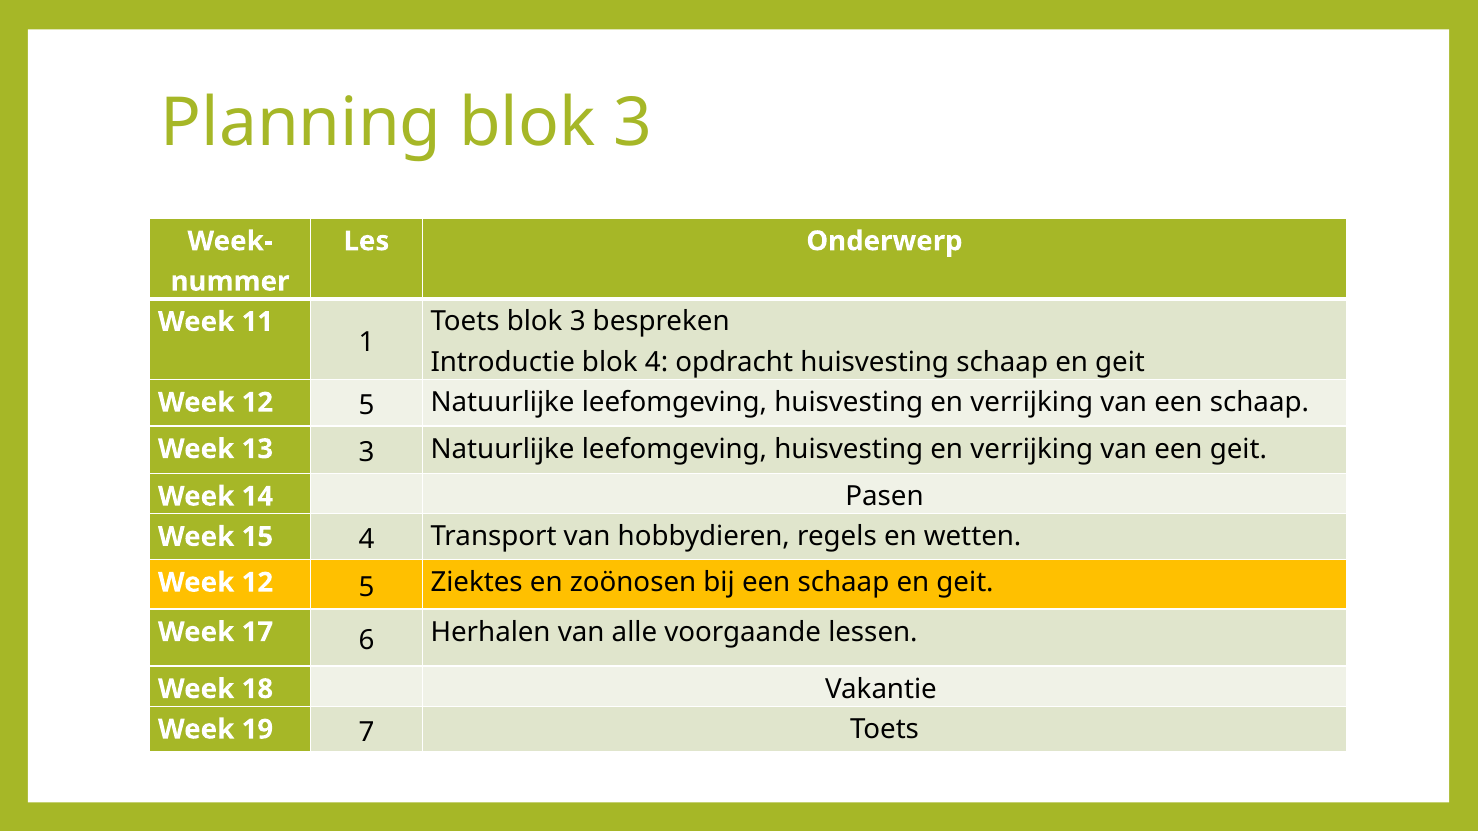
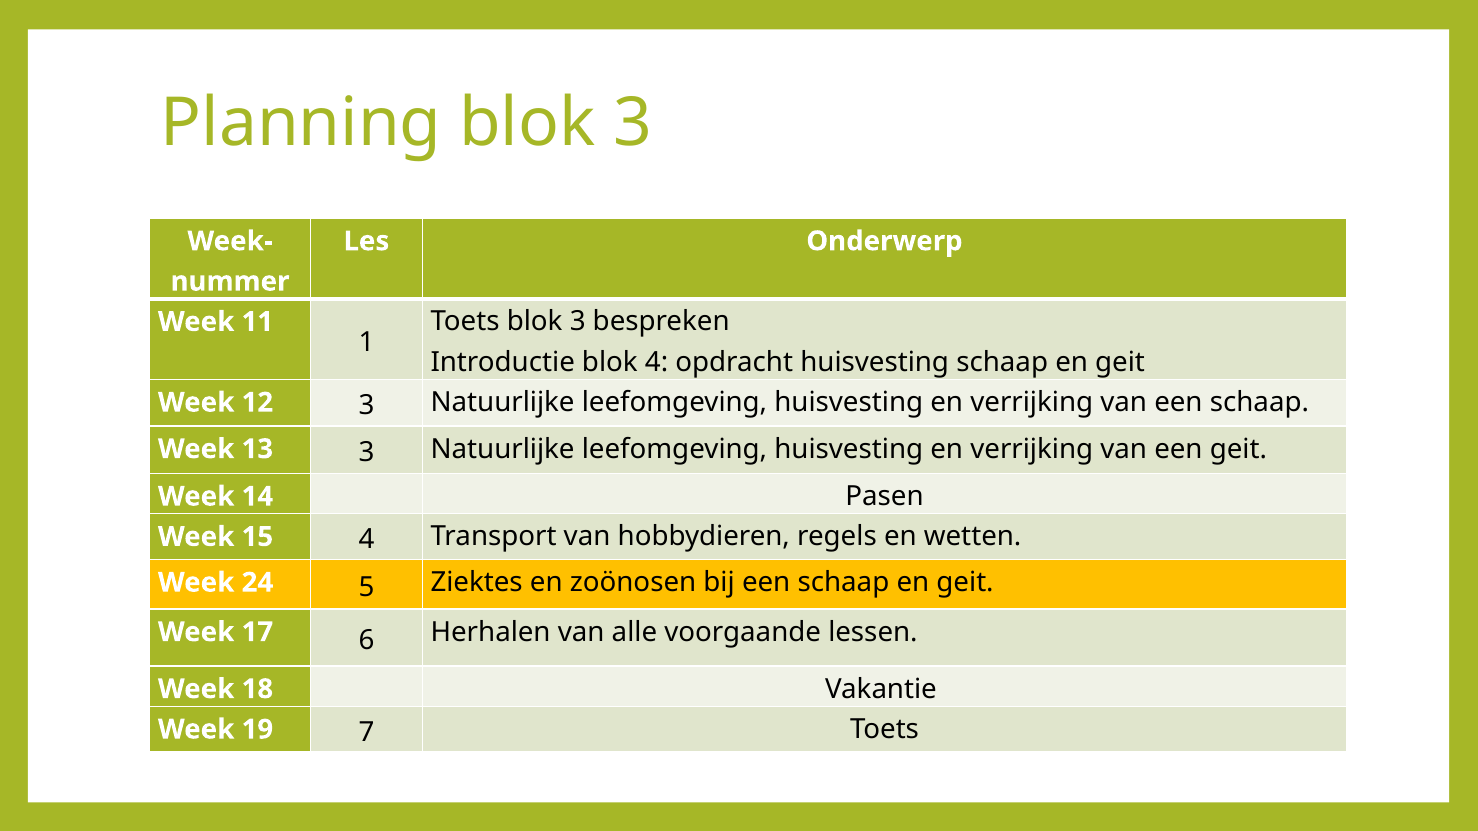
5 at (366, 406): 5 -> 3
12 at (257, 583): 12 -> 24
